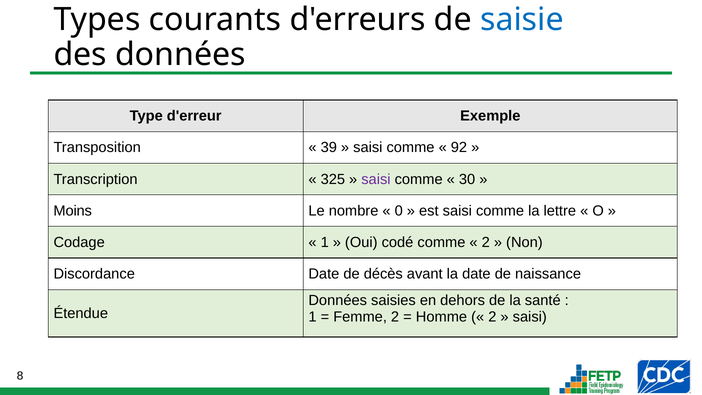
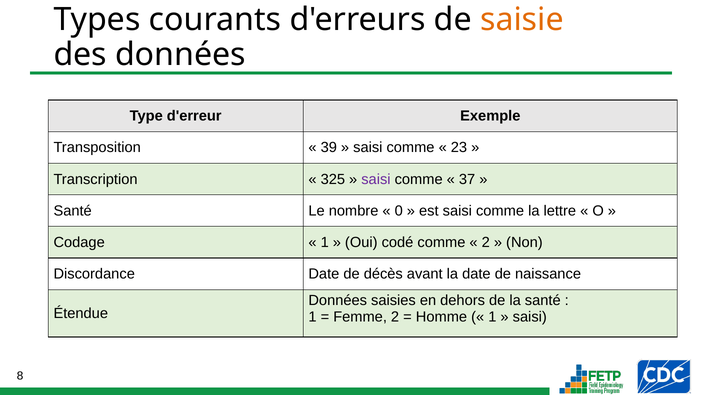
saisie colour: blue -> orange
92: 92 -> 23
30: 30 -> 37
Moins at (73, 211): Moins -> Santé
2 at (492, 317): 2 -> 1
